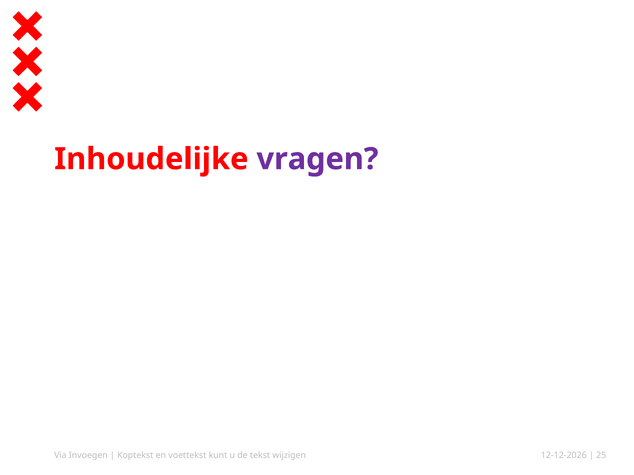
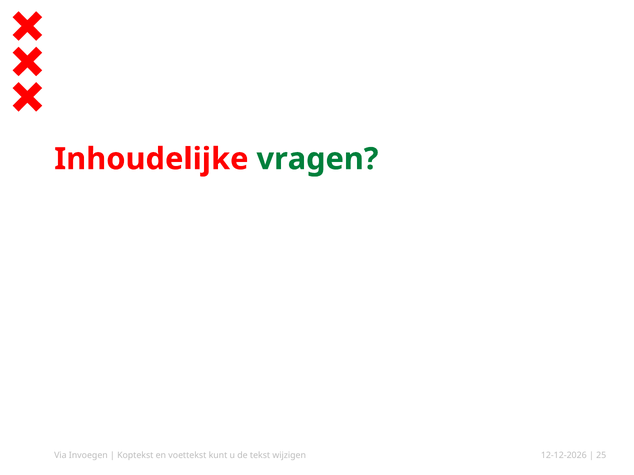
vragen colour: purple -> green
